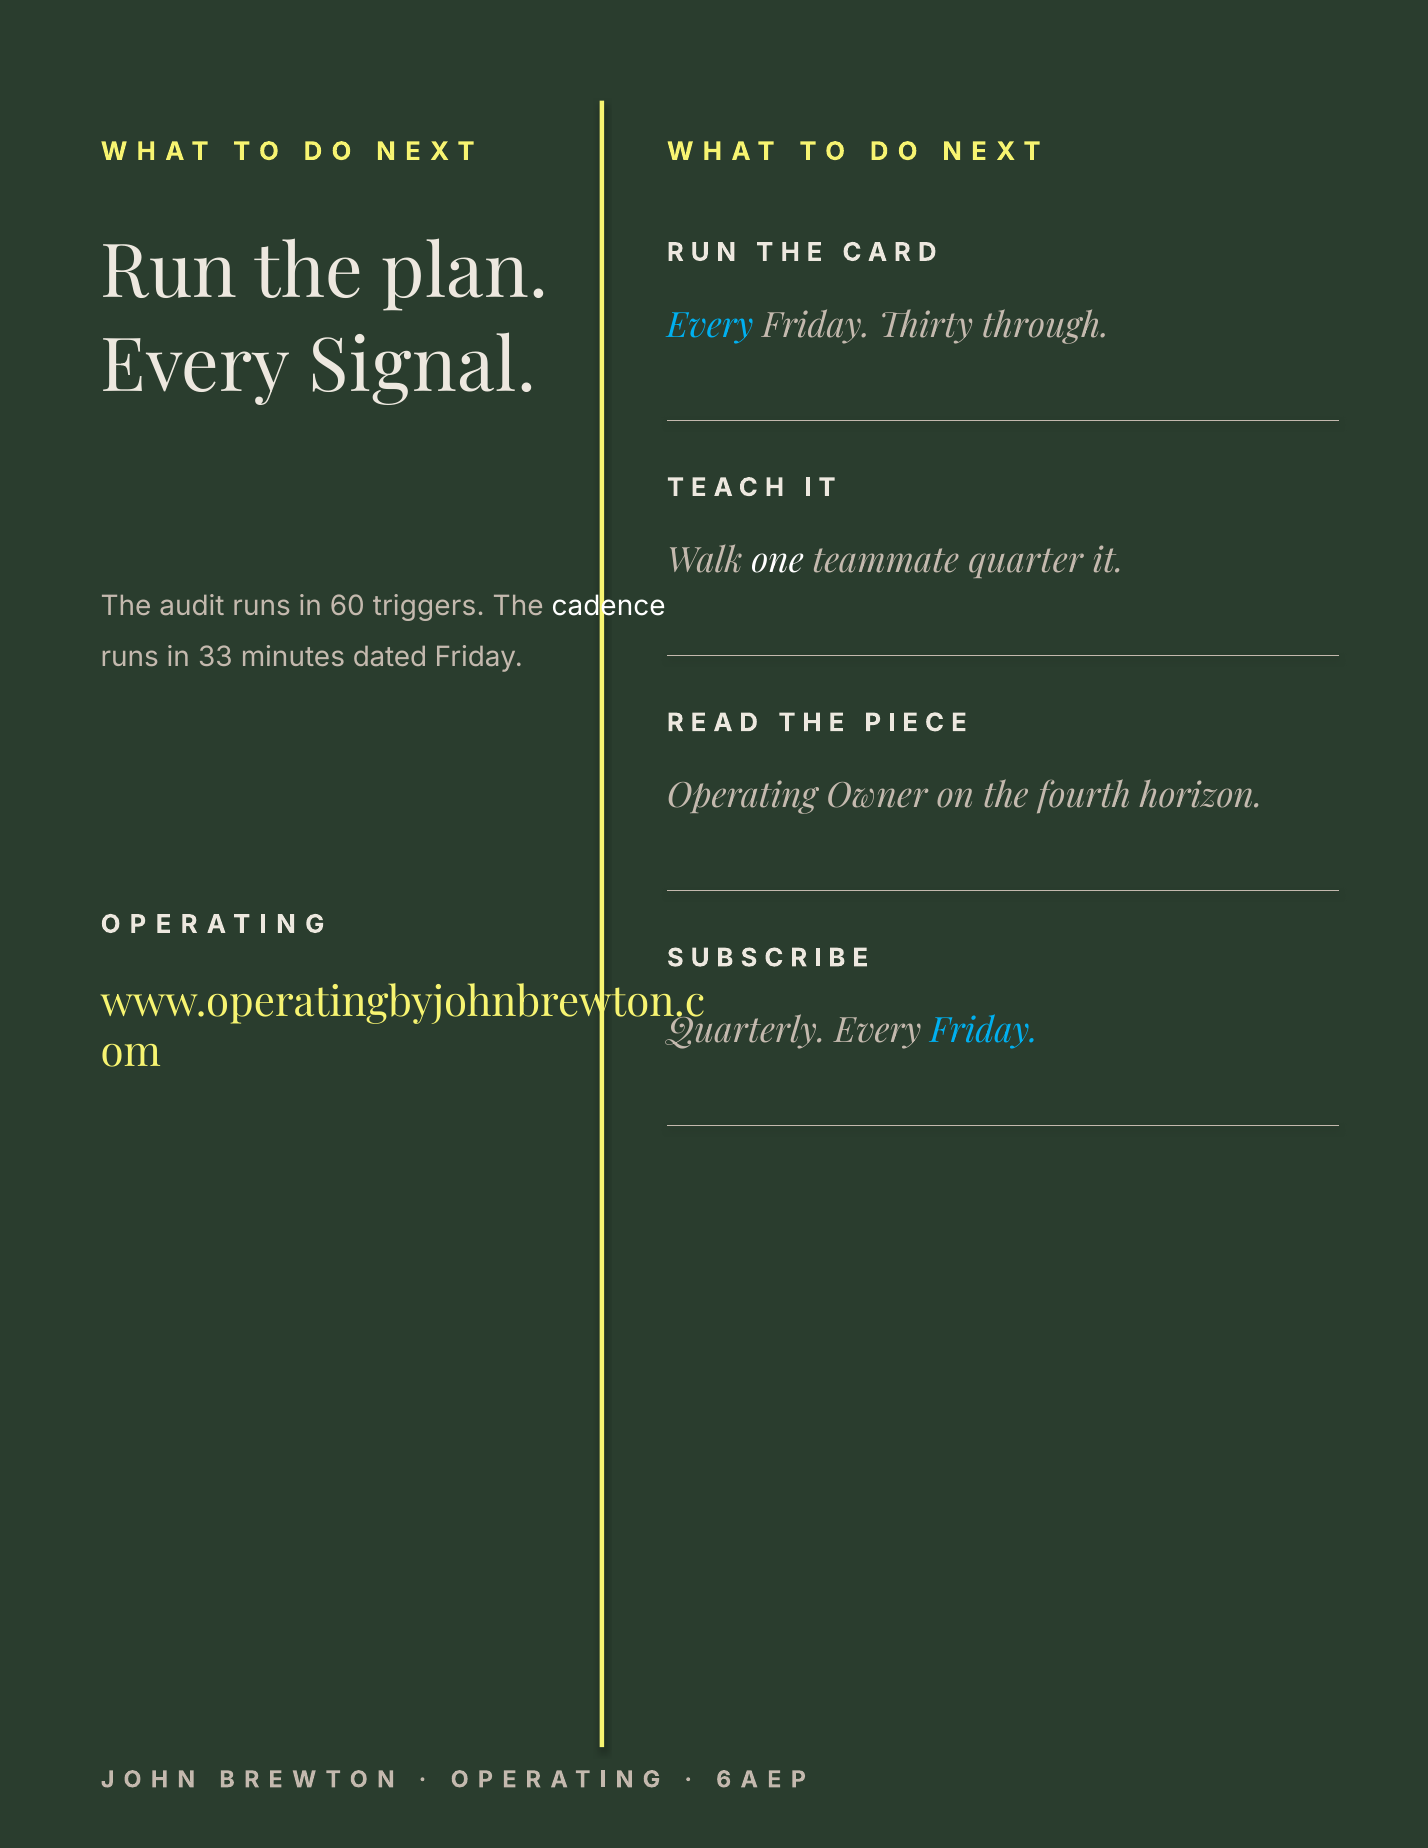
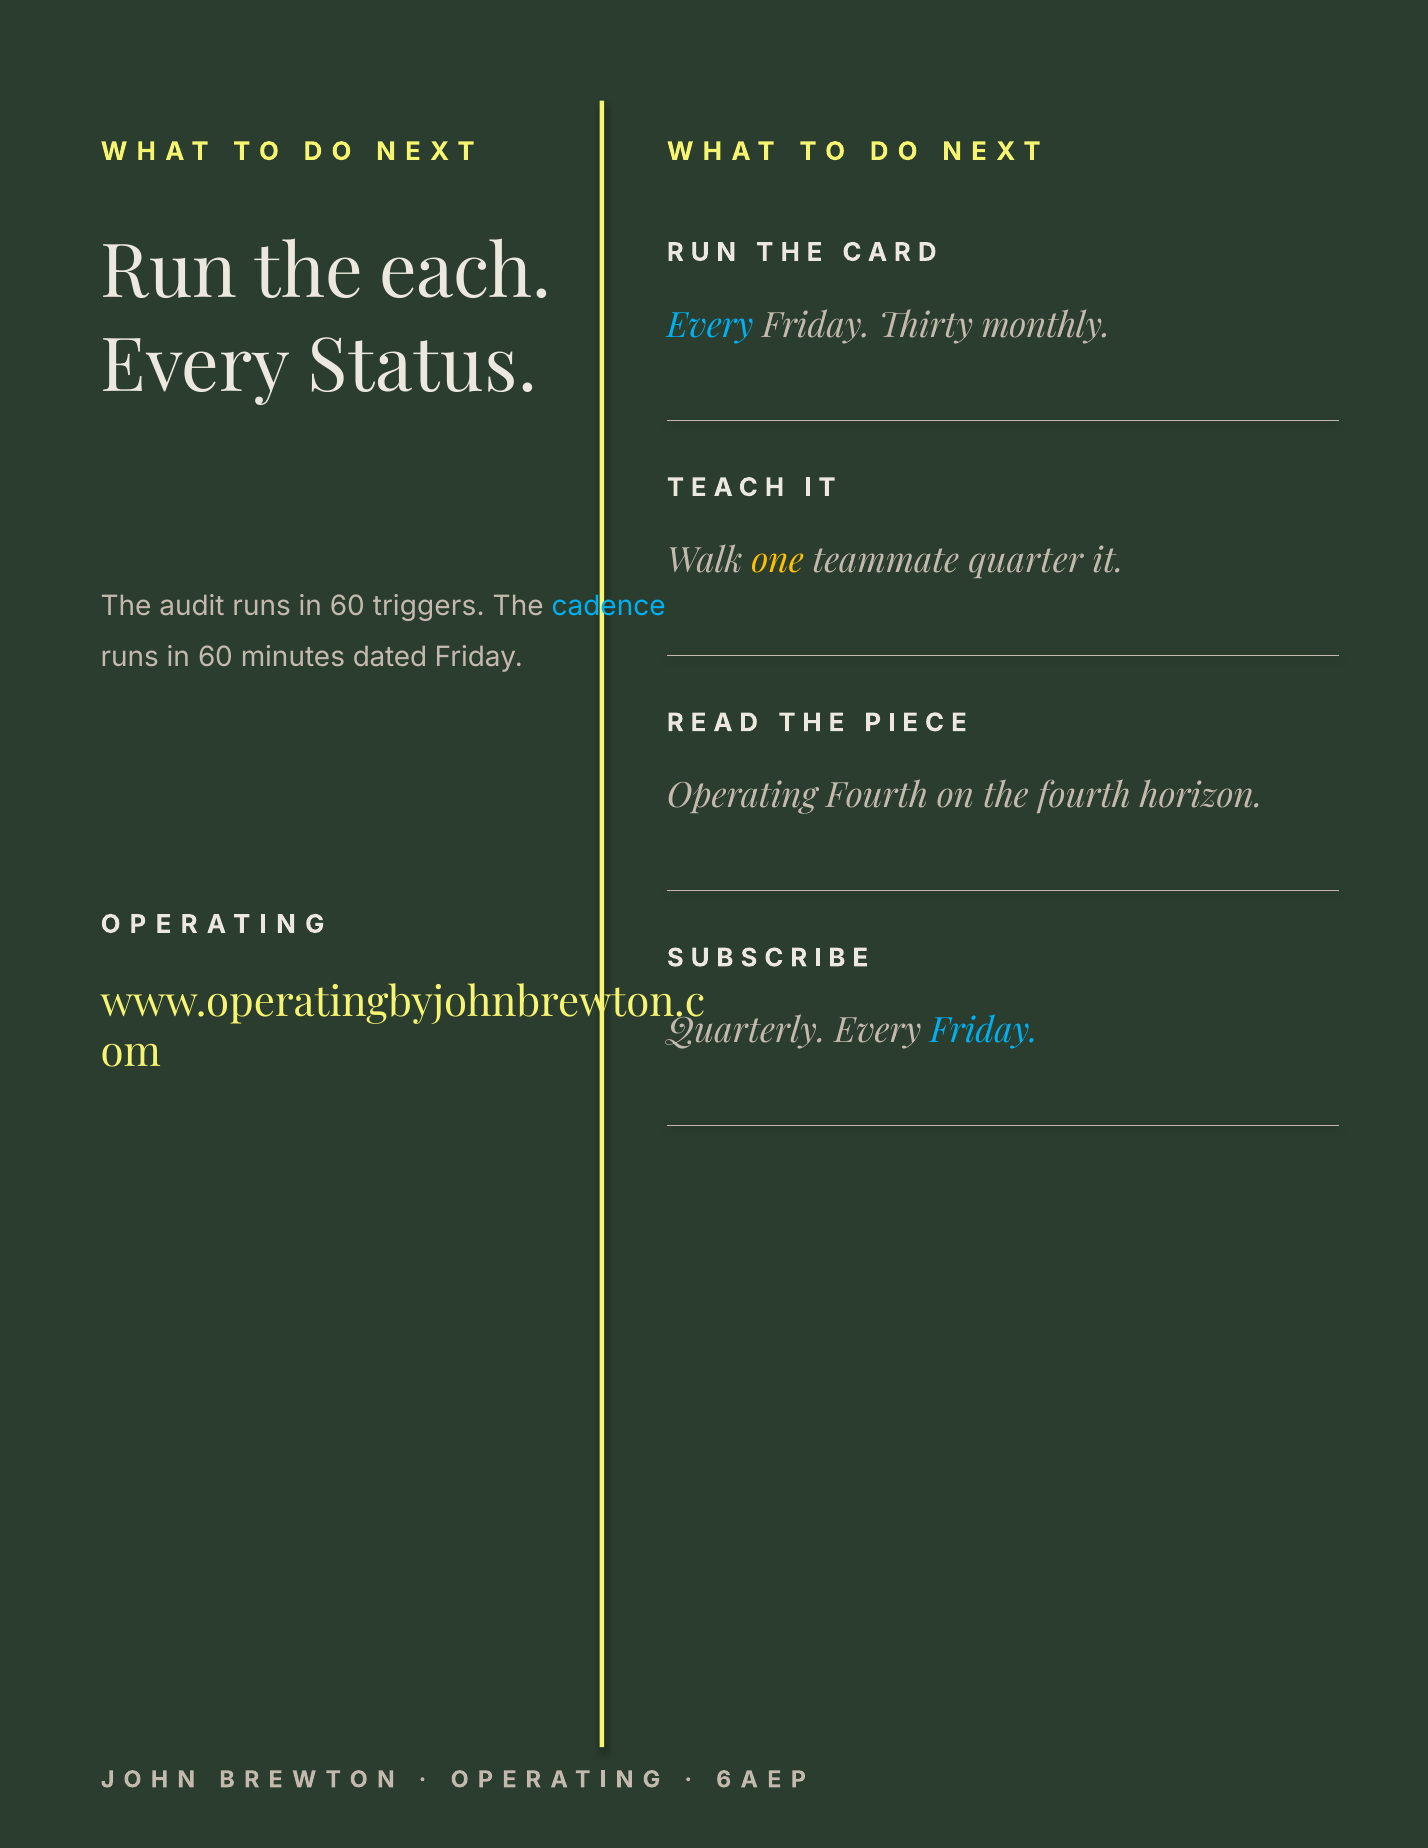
plan: plan -> each
through: through -> monthly
Signal: Signal -> Status
one colour: white -> yellow
cadence colour: white -> light blue
33 at (215, 657): 33 -> 60
Operating Owner: Owner -> Fourth
